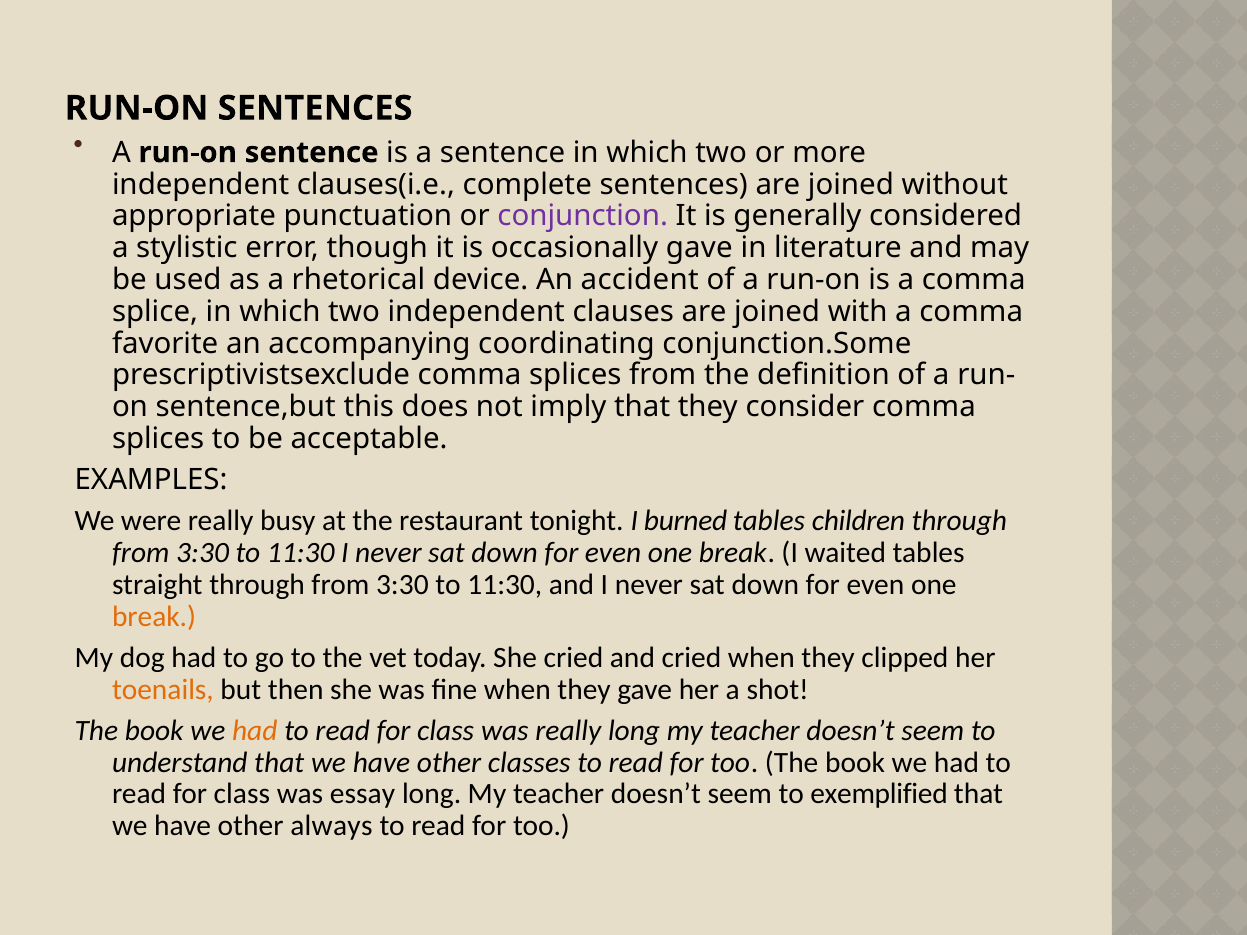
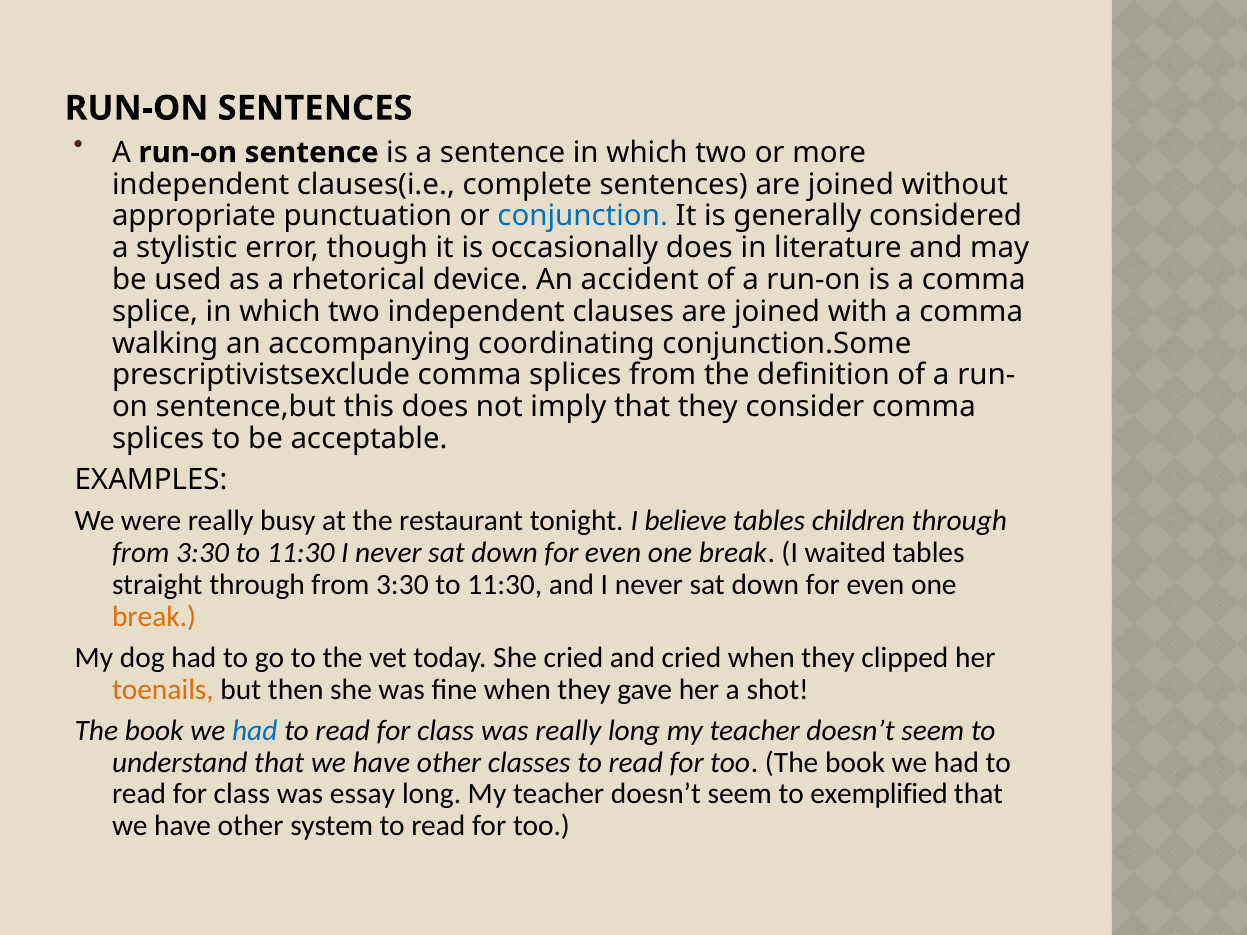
conjunction colour: purple -> blue
occasionally gave: gave -> does
favorite: favorite -> walking
burned: burned -> believe
had at (255, 731) colour: orange -> blue
always: always -> system
